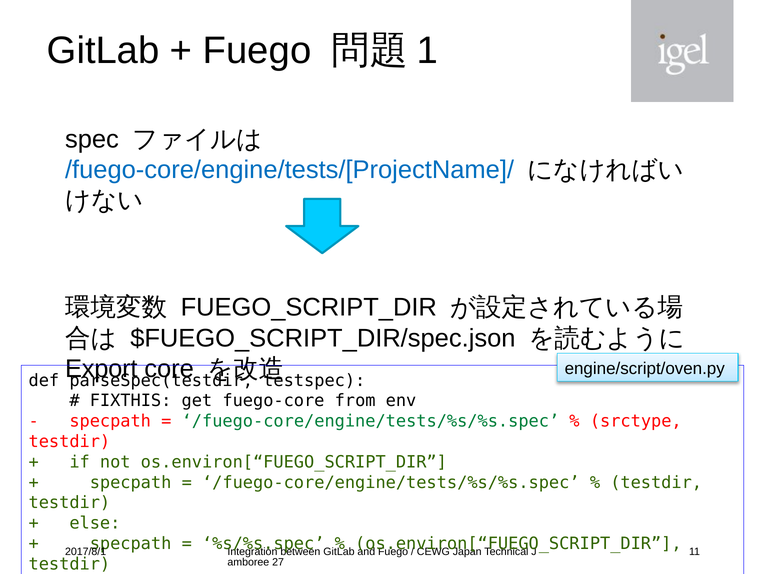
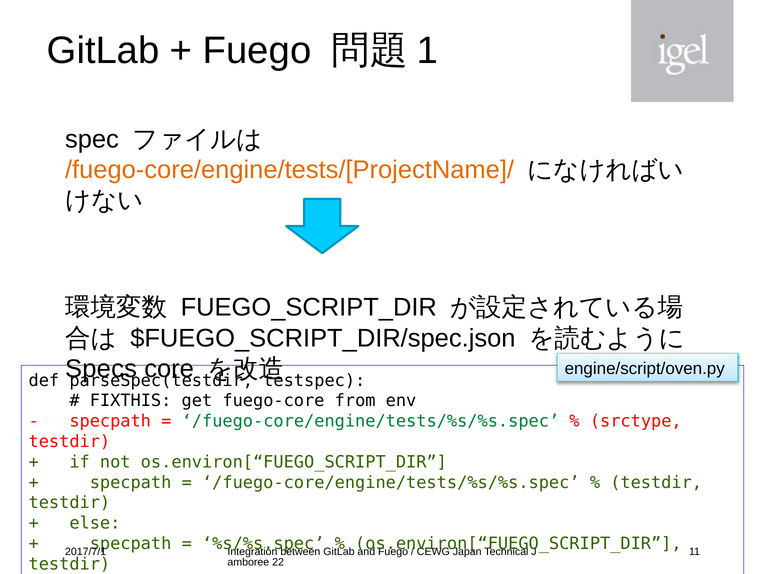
/fuego-core/engine/tests/[ProjectName]/ colour: blue -> orange
Export: Export -> Specs
2017/8/1: 2017/8/1 -> 2017/7/1
27: 27 -> 22
